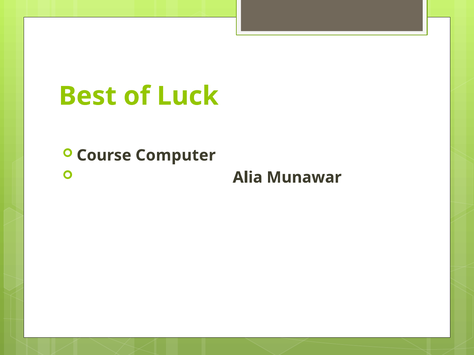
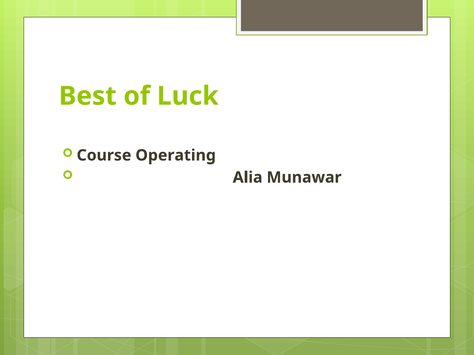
Computer: Computer -> Operating
